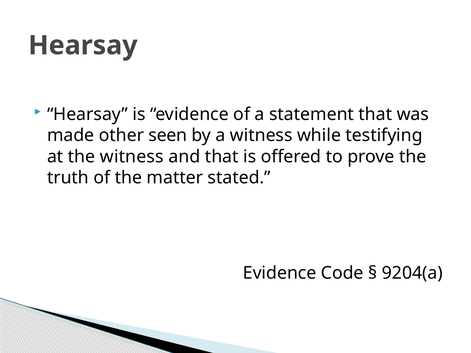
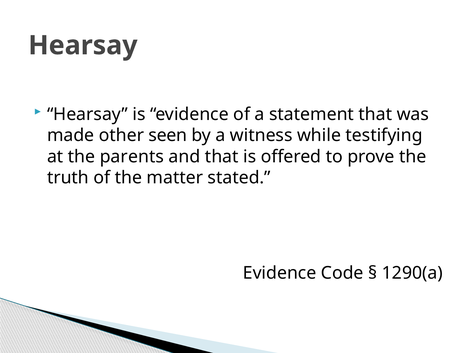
the witness: witness -> parents
9204(a: 9204(a -> 1290(a
